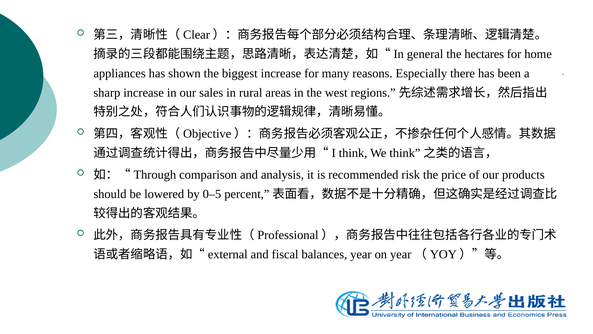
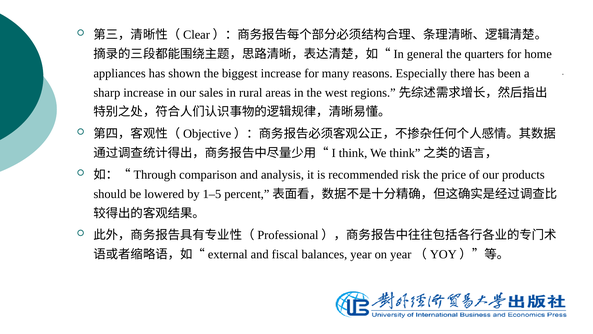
hectares: hectares -> quarters
0–5: 0–5 -> 1–5
